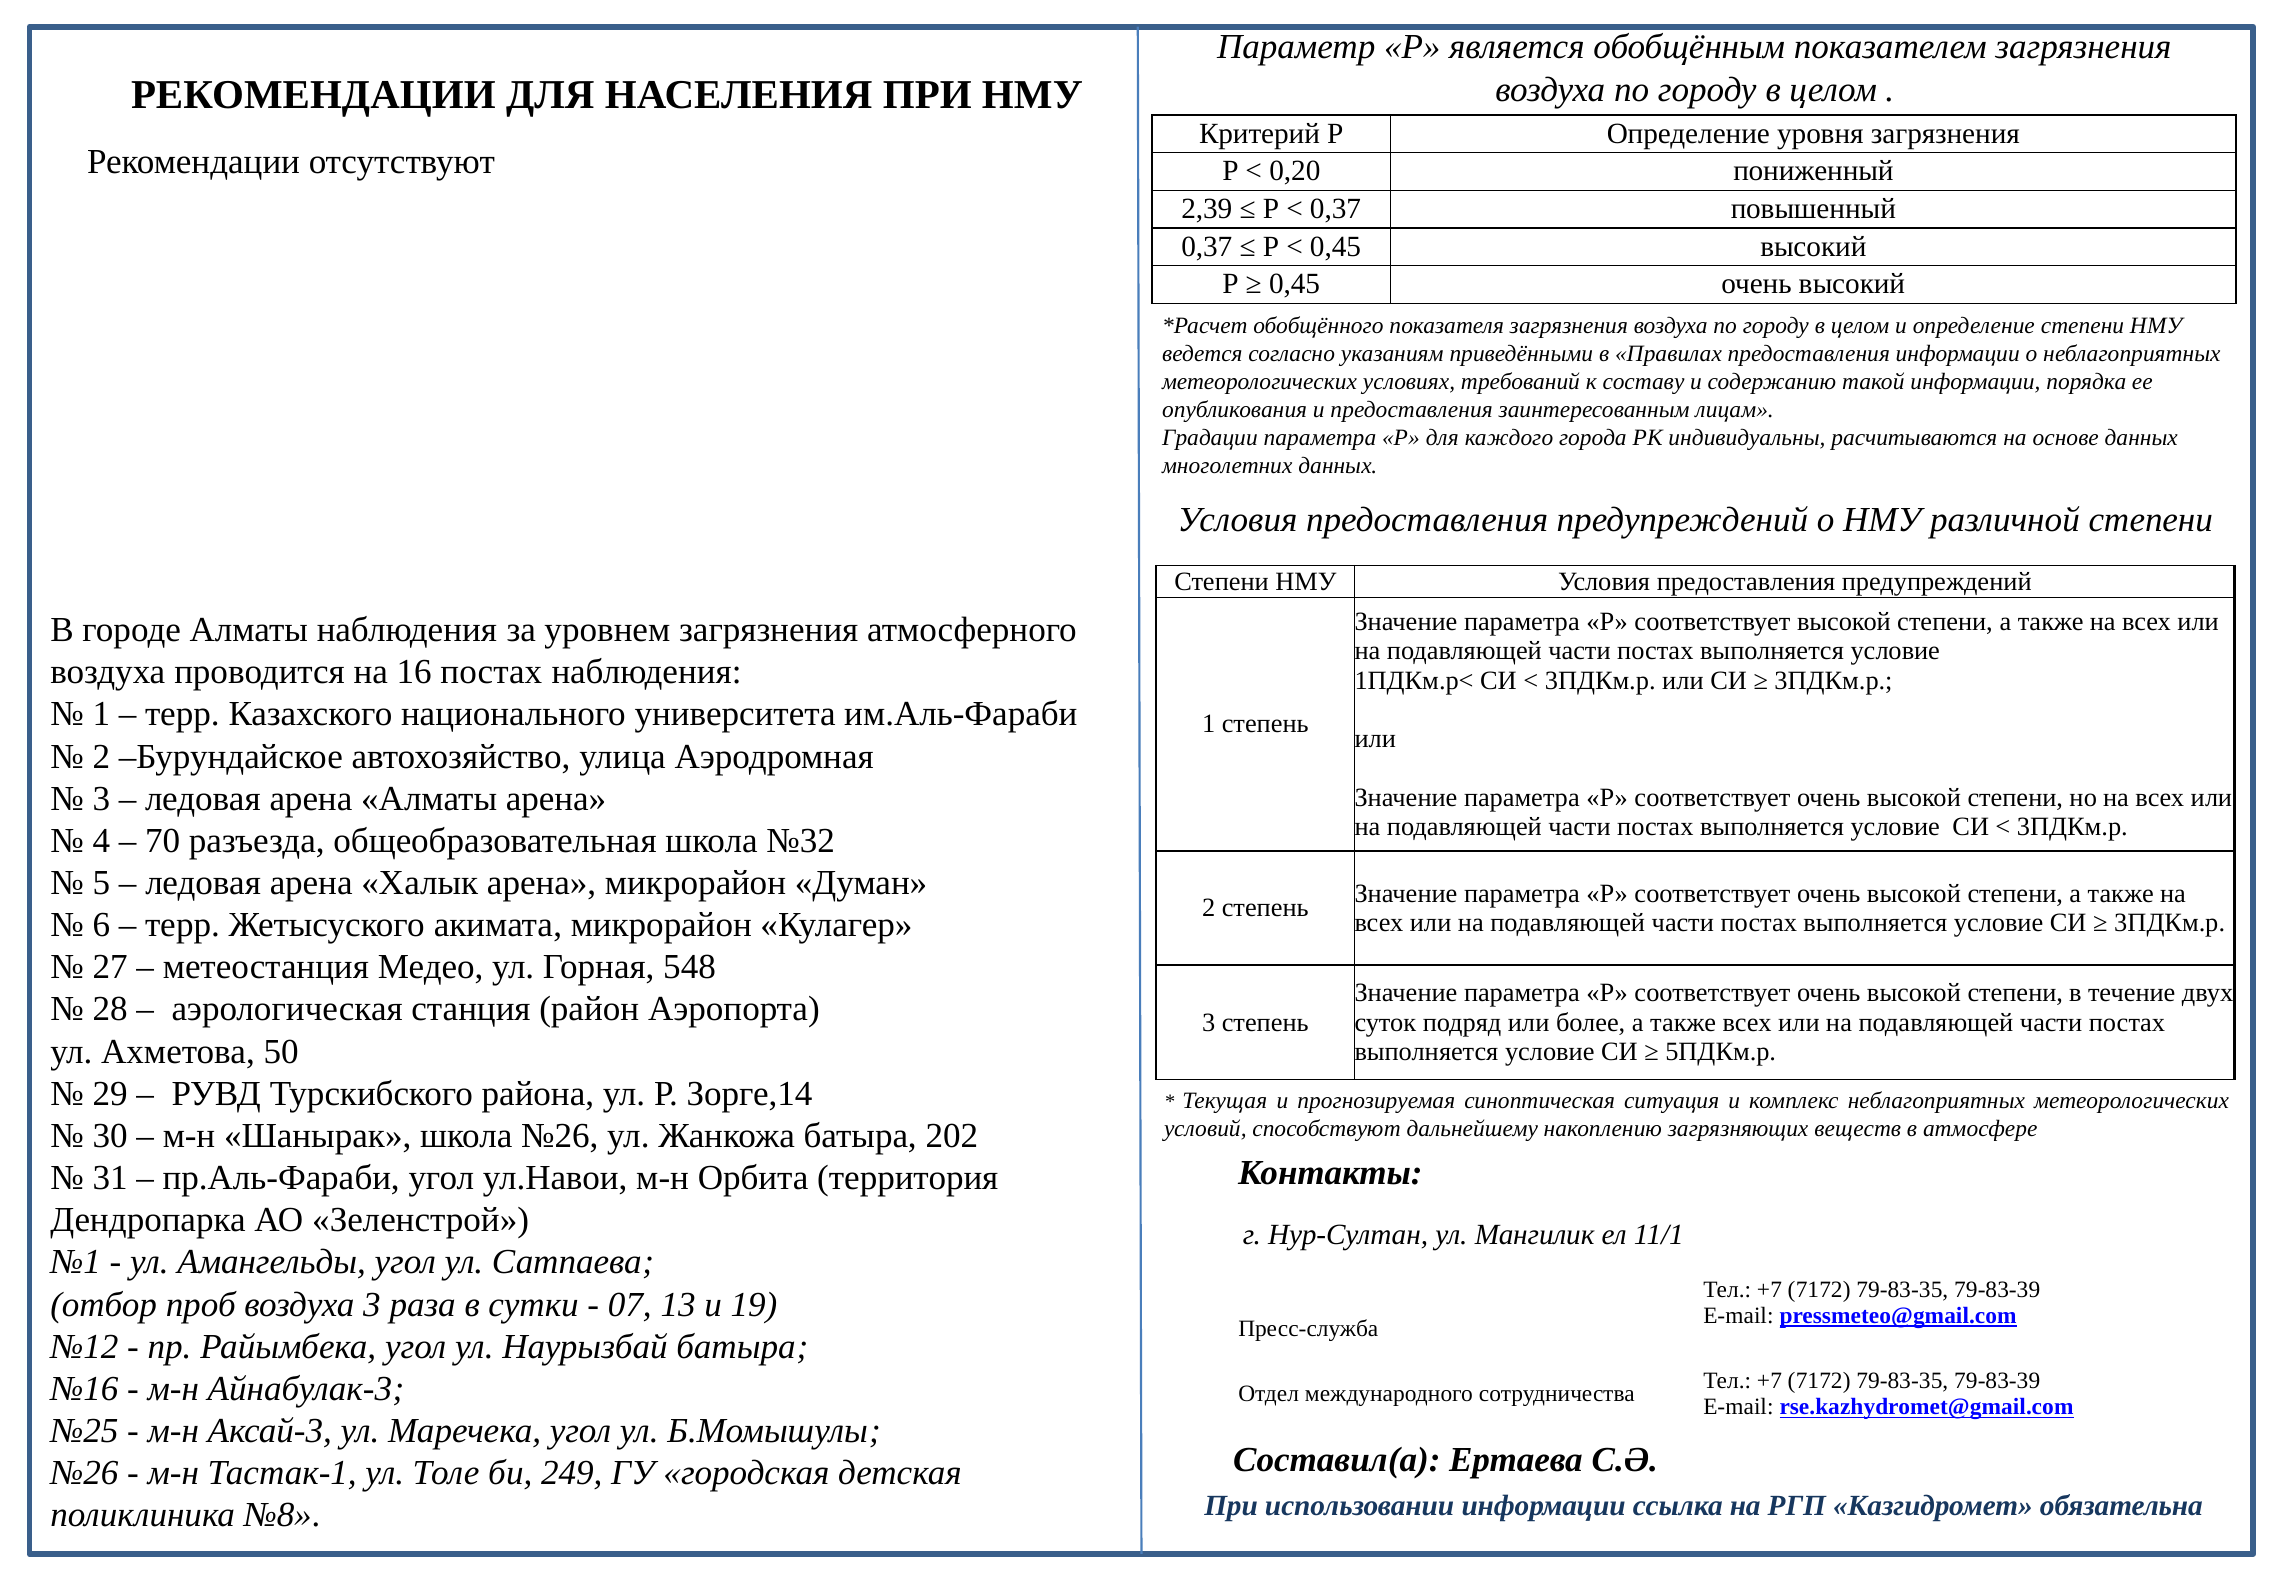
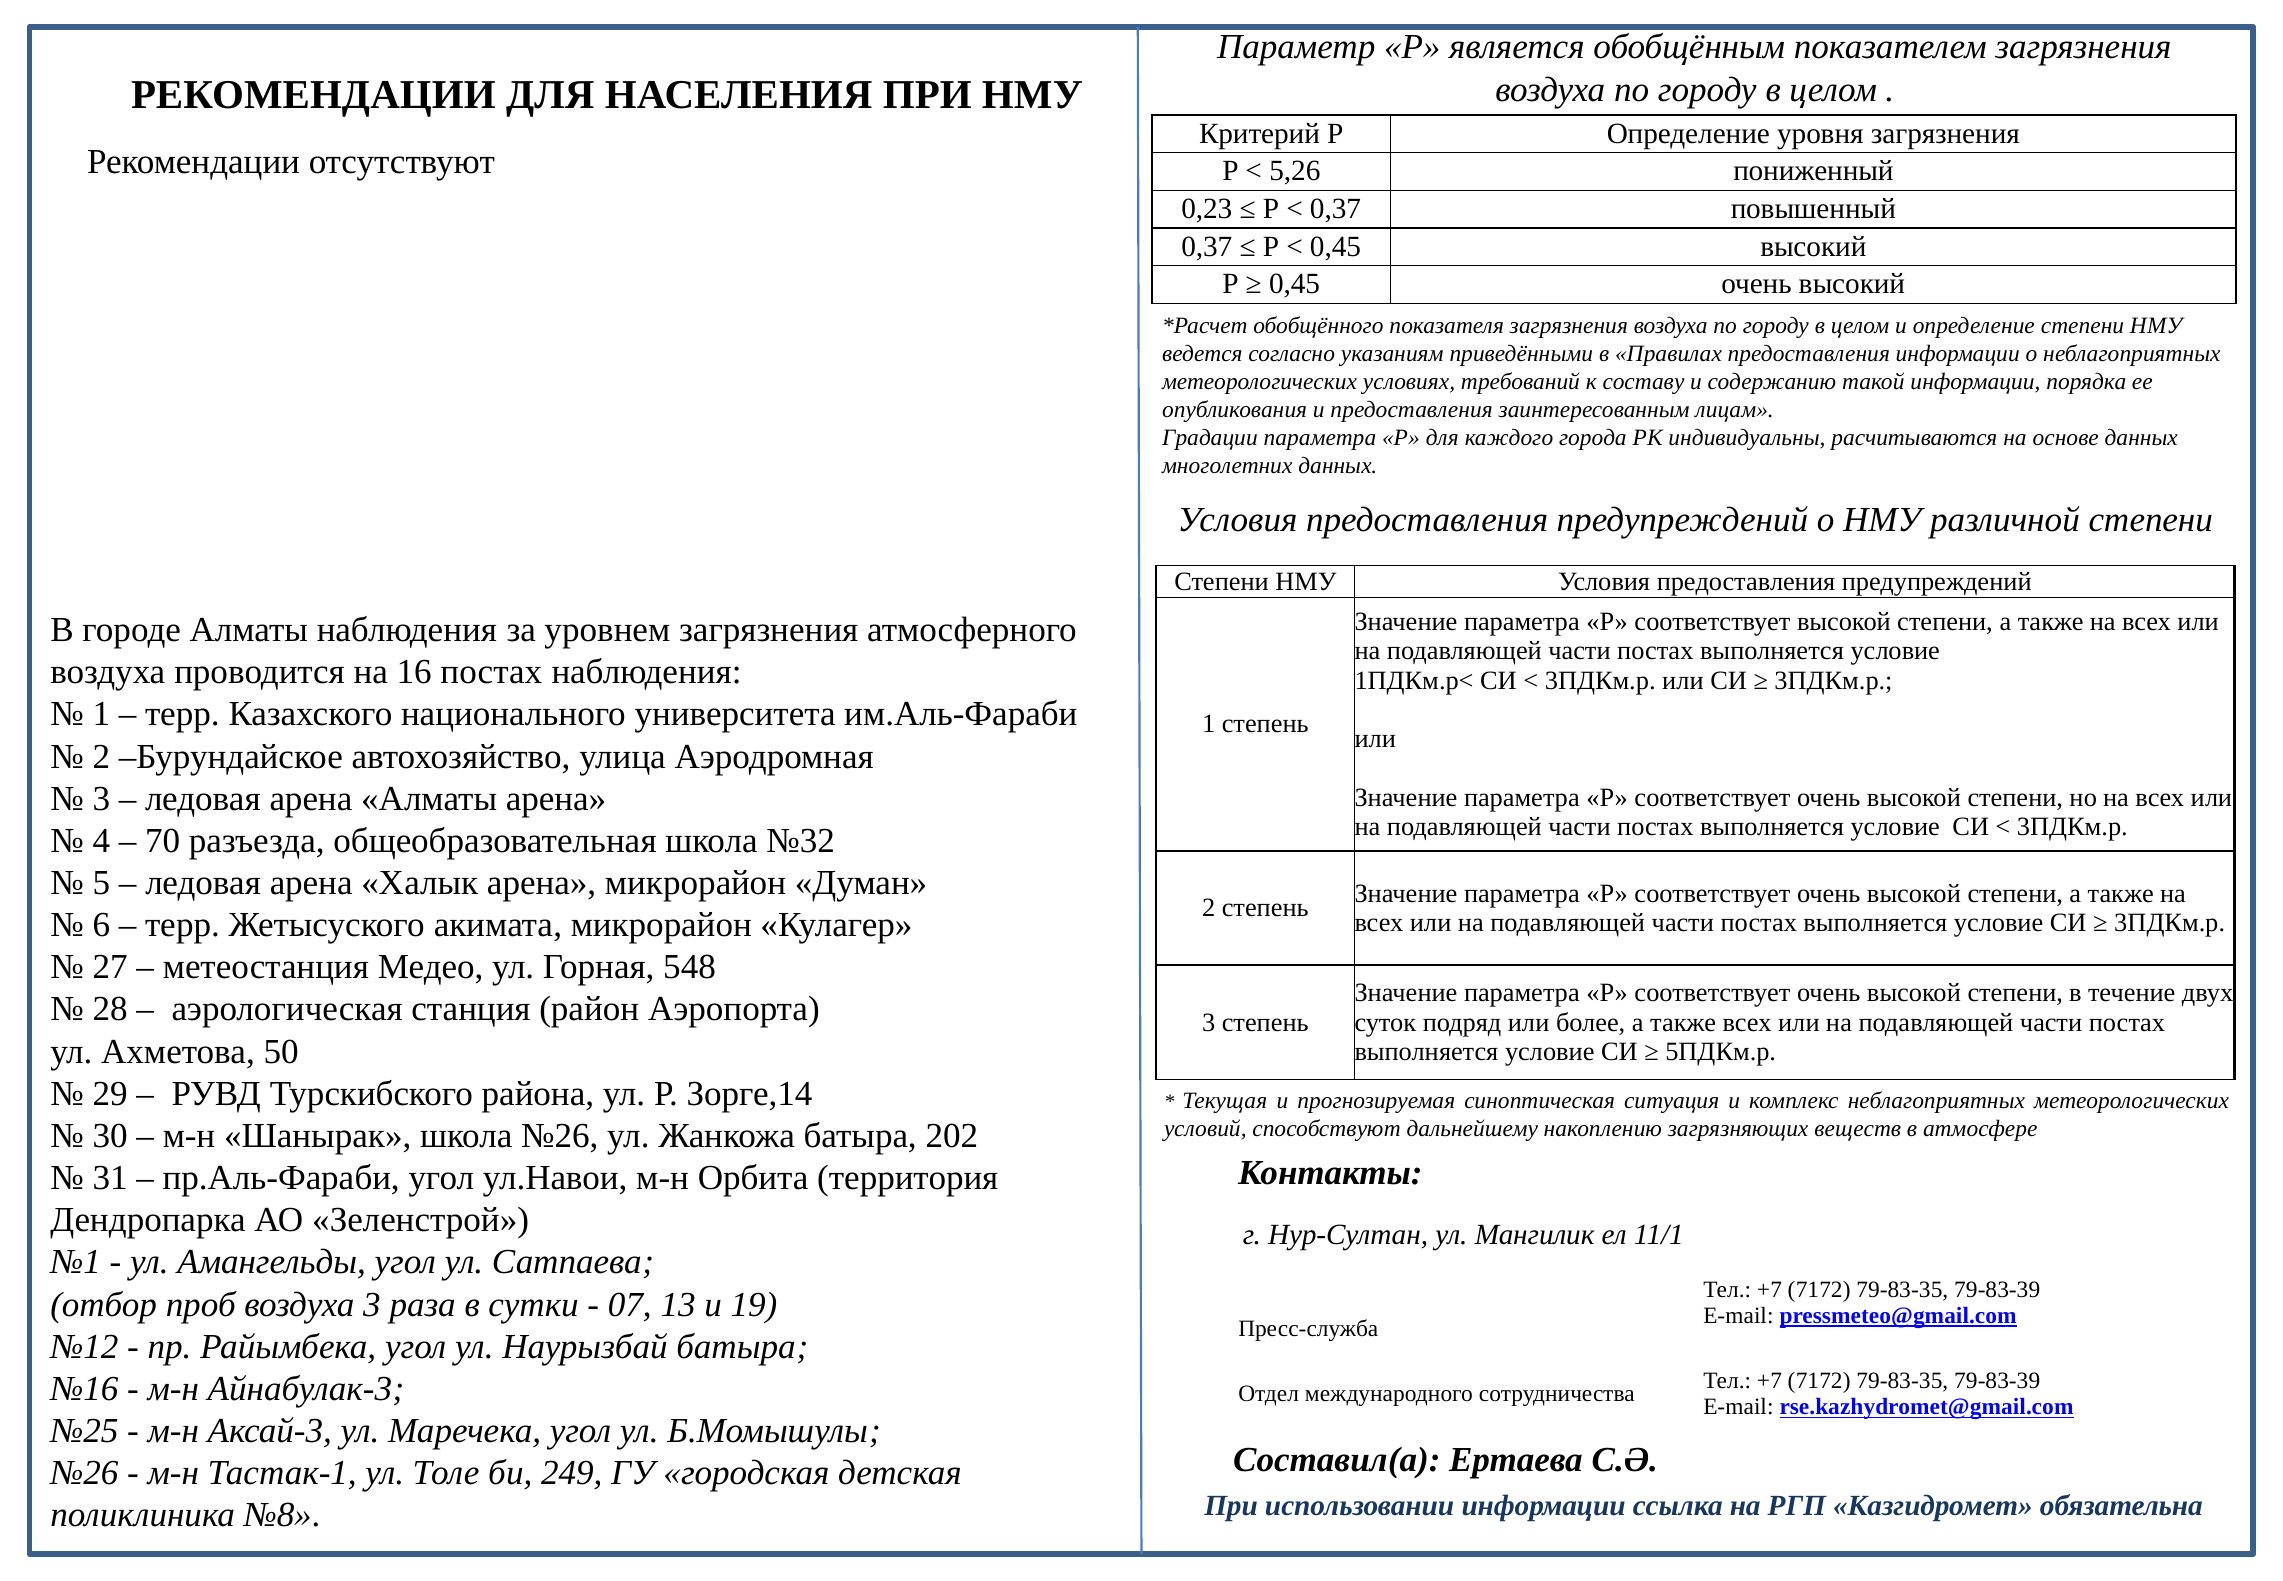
0,20: 0,20 -> 5,26
2,39: 2,39 -> 0,23
